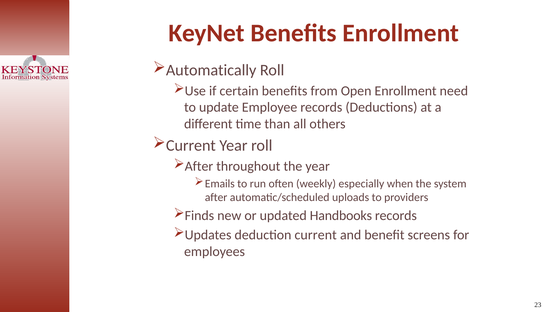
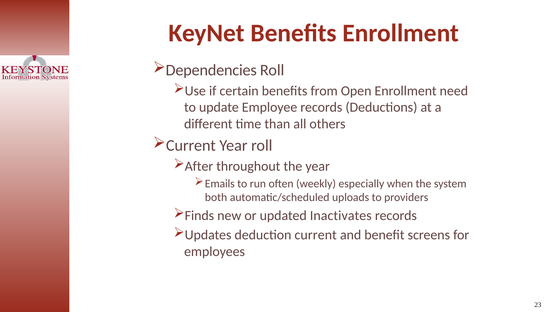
Automatically: Automatically -> Dependencies
after at (216, 197): after -> both
Handbooks: Handbooks -> Inactivates
